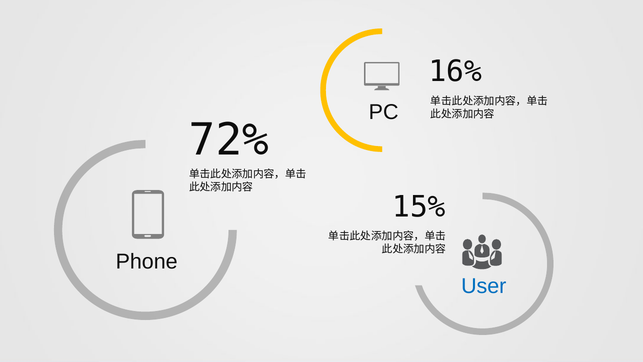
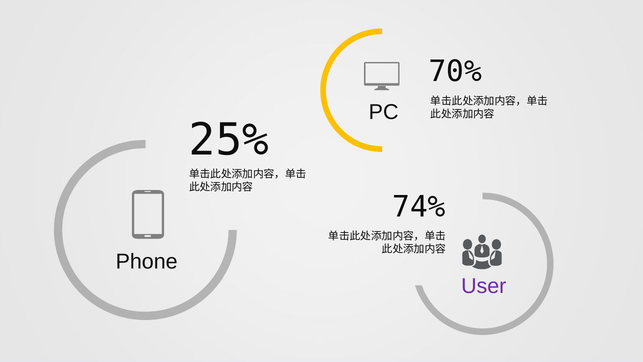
16%: 16% -> 70%
72%: 72% -> 25%
15%: 15% -> 74%
User colour: blue -> purple
